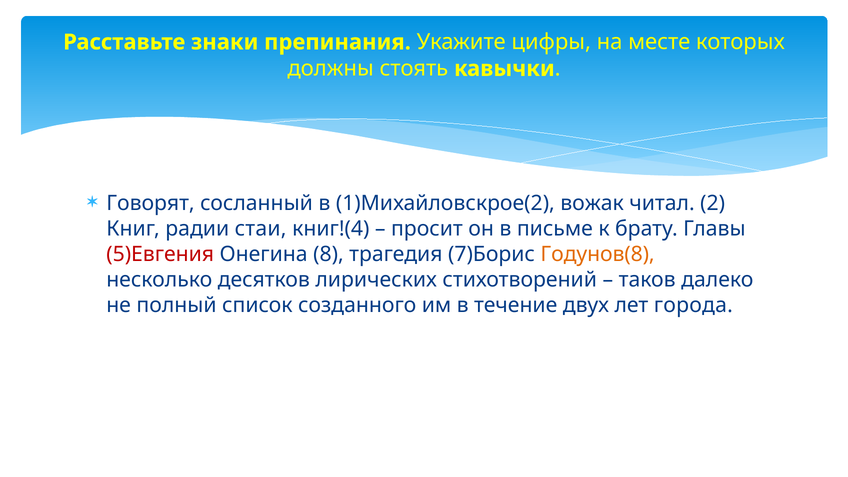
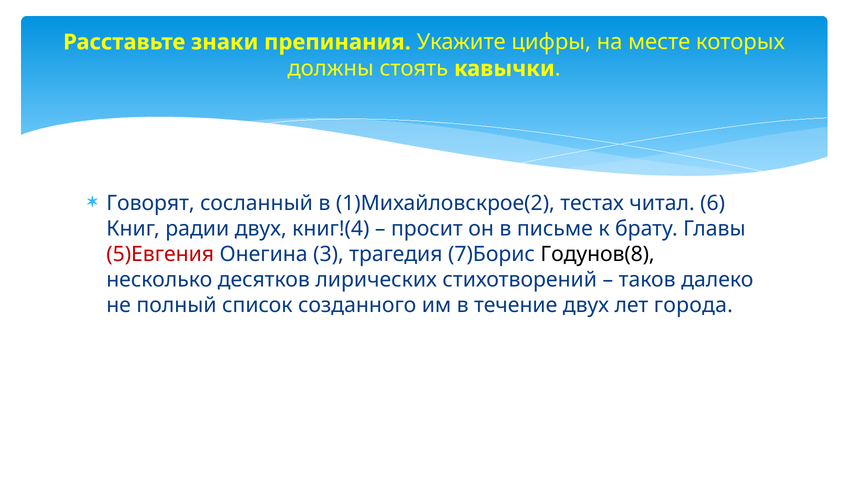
вожак: вожак -> тестах
2: 2 -> 6
радии стаи: стаи -> двух
8: 8 -> 3
Годунов(8 colour: orange -> black
